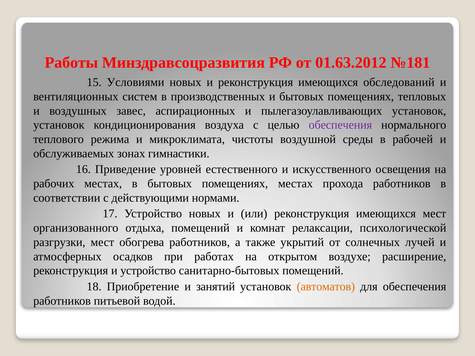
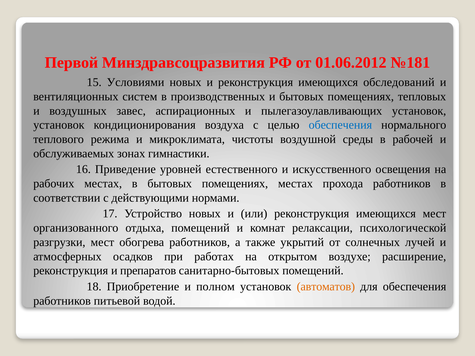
Работы: Работы -> Первой
01.63.2012: 01.63.2012 -> 01.06.2012
обеспечения at (340, 125) colour: purple -> blue
и устройство: устройство -> препаратов
занятий: занятий -> полном
